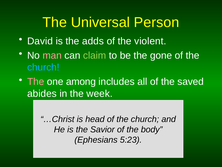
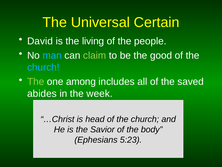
Person: Person -> Certain
adds: adds -> living
violent: violent -> people
man colour: pink -> light blue
gone: gone -> good
The at (36, 81) colour: pink -> light green
